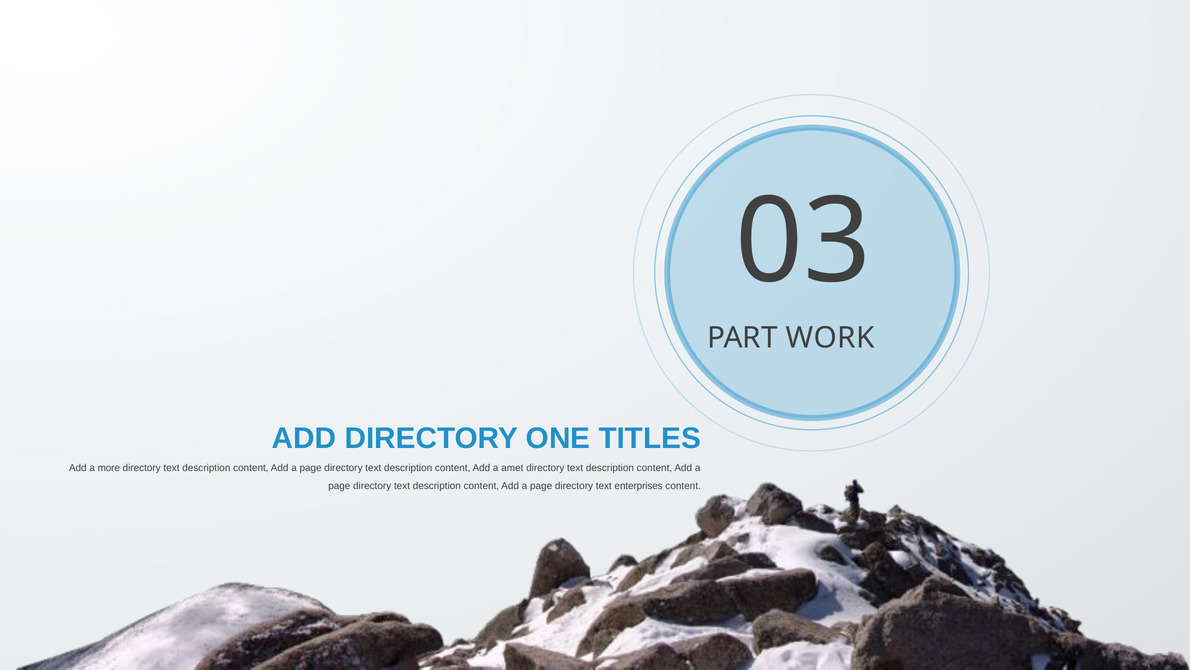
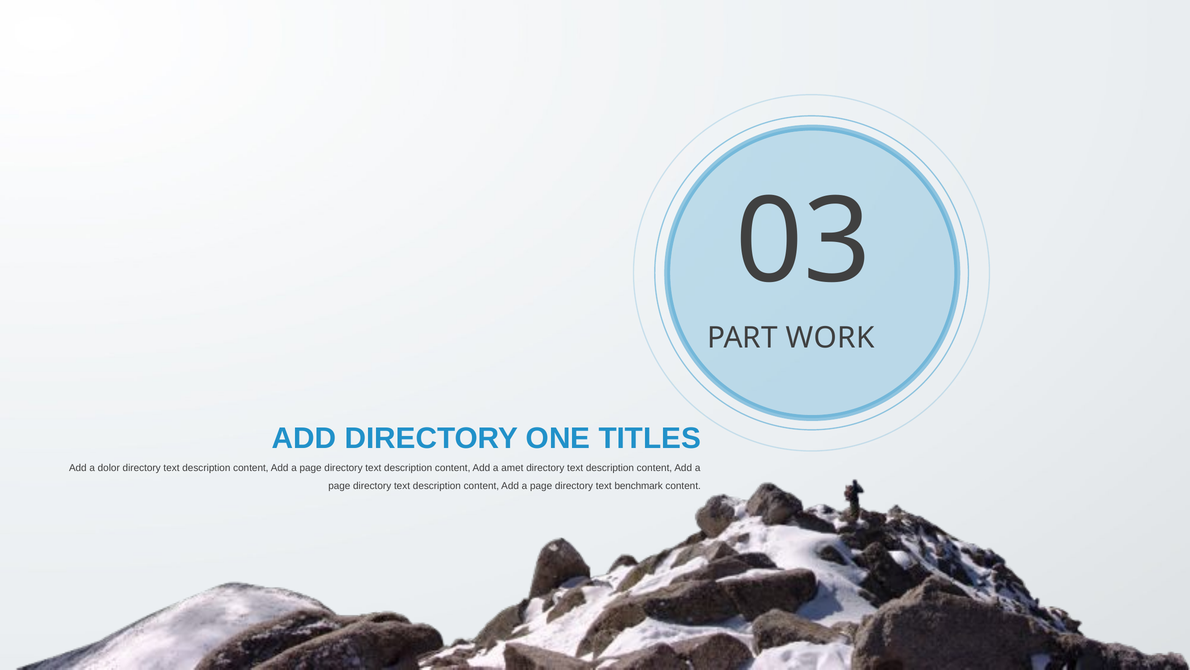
more: more -> dolor
enterprises: enterprises -> benchmark
